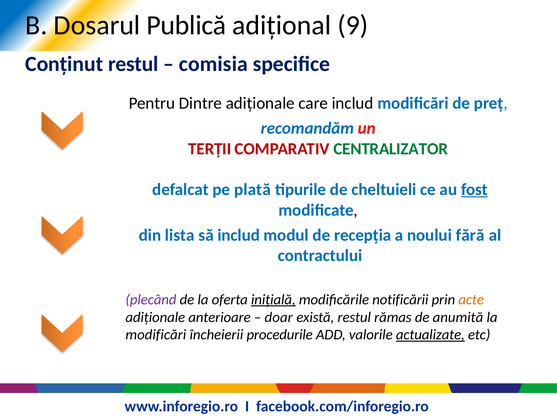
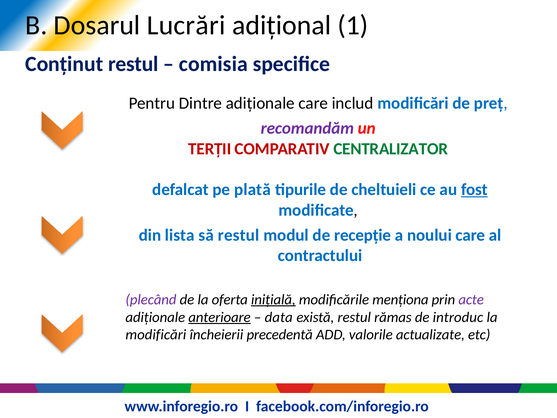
Publică: Publică -> Lucrări
9: 9 -> 1
recomandăm colour: blue -> purple
să includ: includ -> restul
recepția: recepția -> recepție
noului fără: fără -> care
notificării: notificării -> menționa
acte colour: orange -> purple
anterioare underline: none -> present
doar: doar -> data
anumită: anumită -> introduc
procedurile: procedurile -> precedentă
actualizate underline: present -> none
